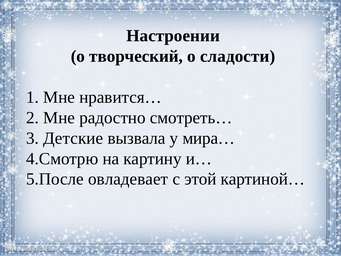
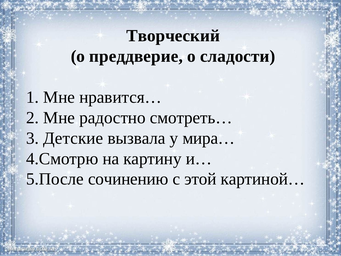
Настроении: Настроении -> Творческий
творческий: творческий -> преддверие
овладевает: овладевает -> сочинению
